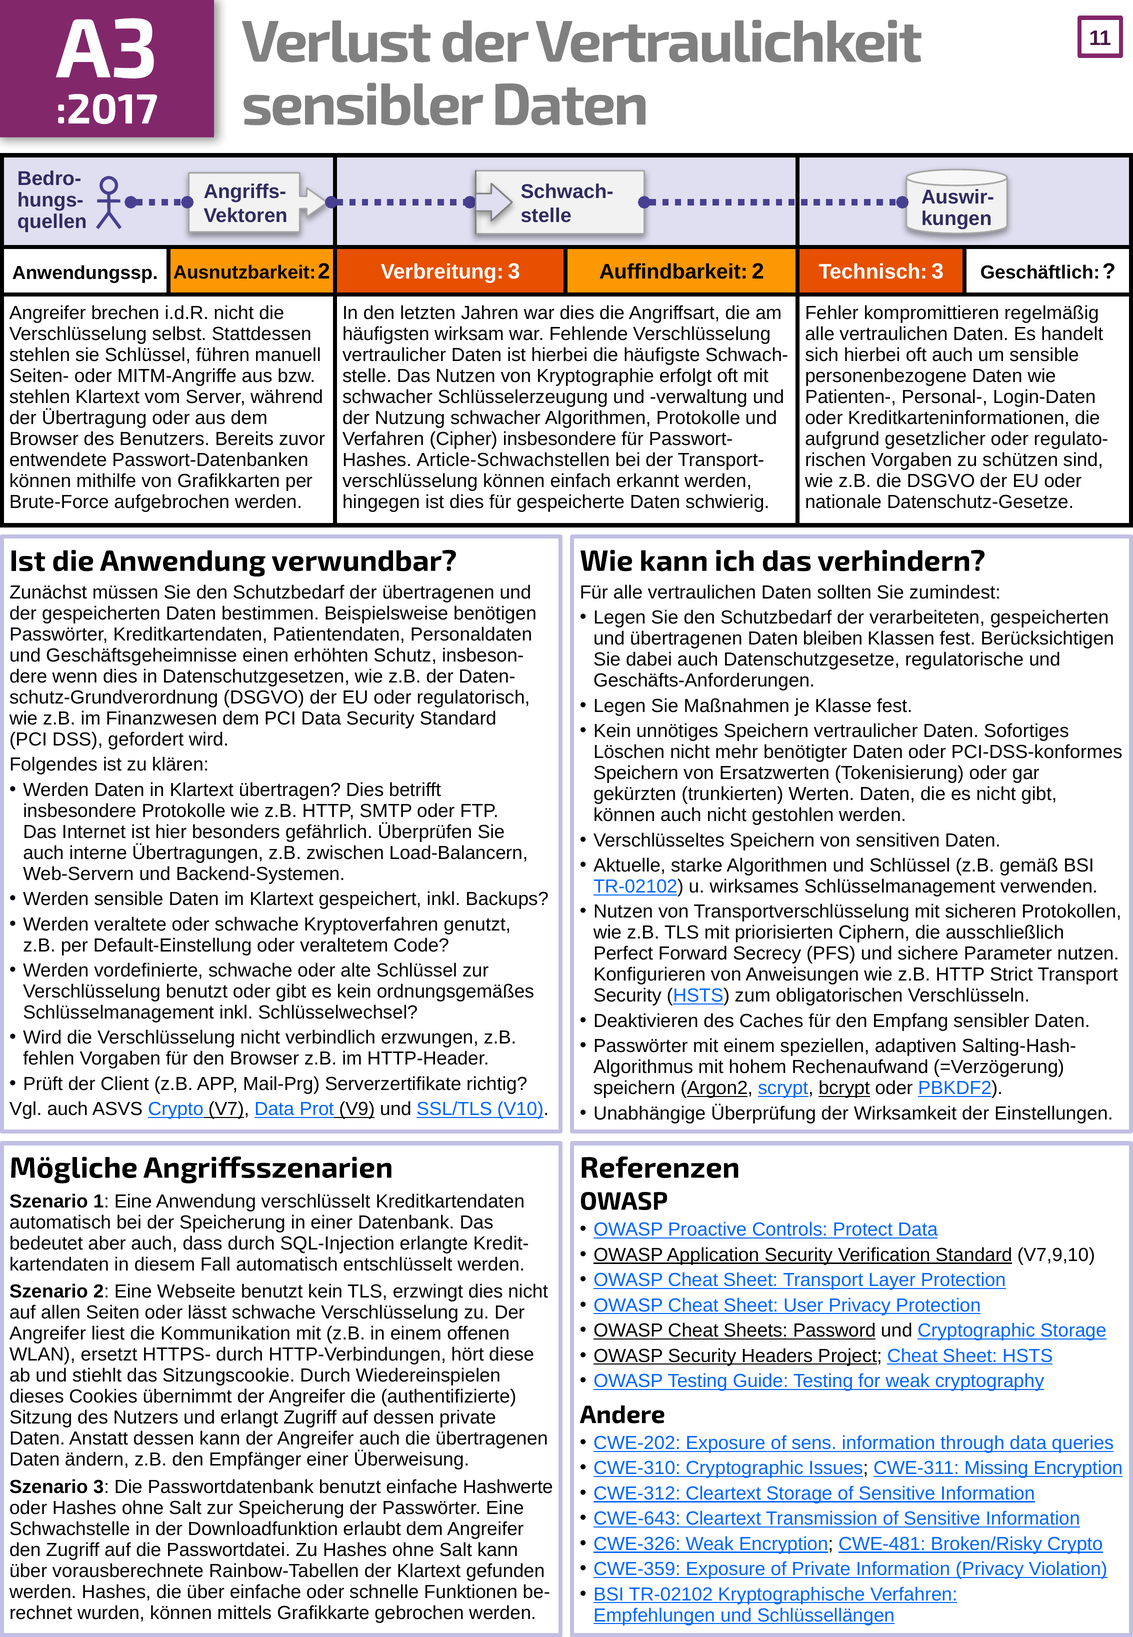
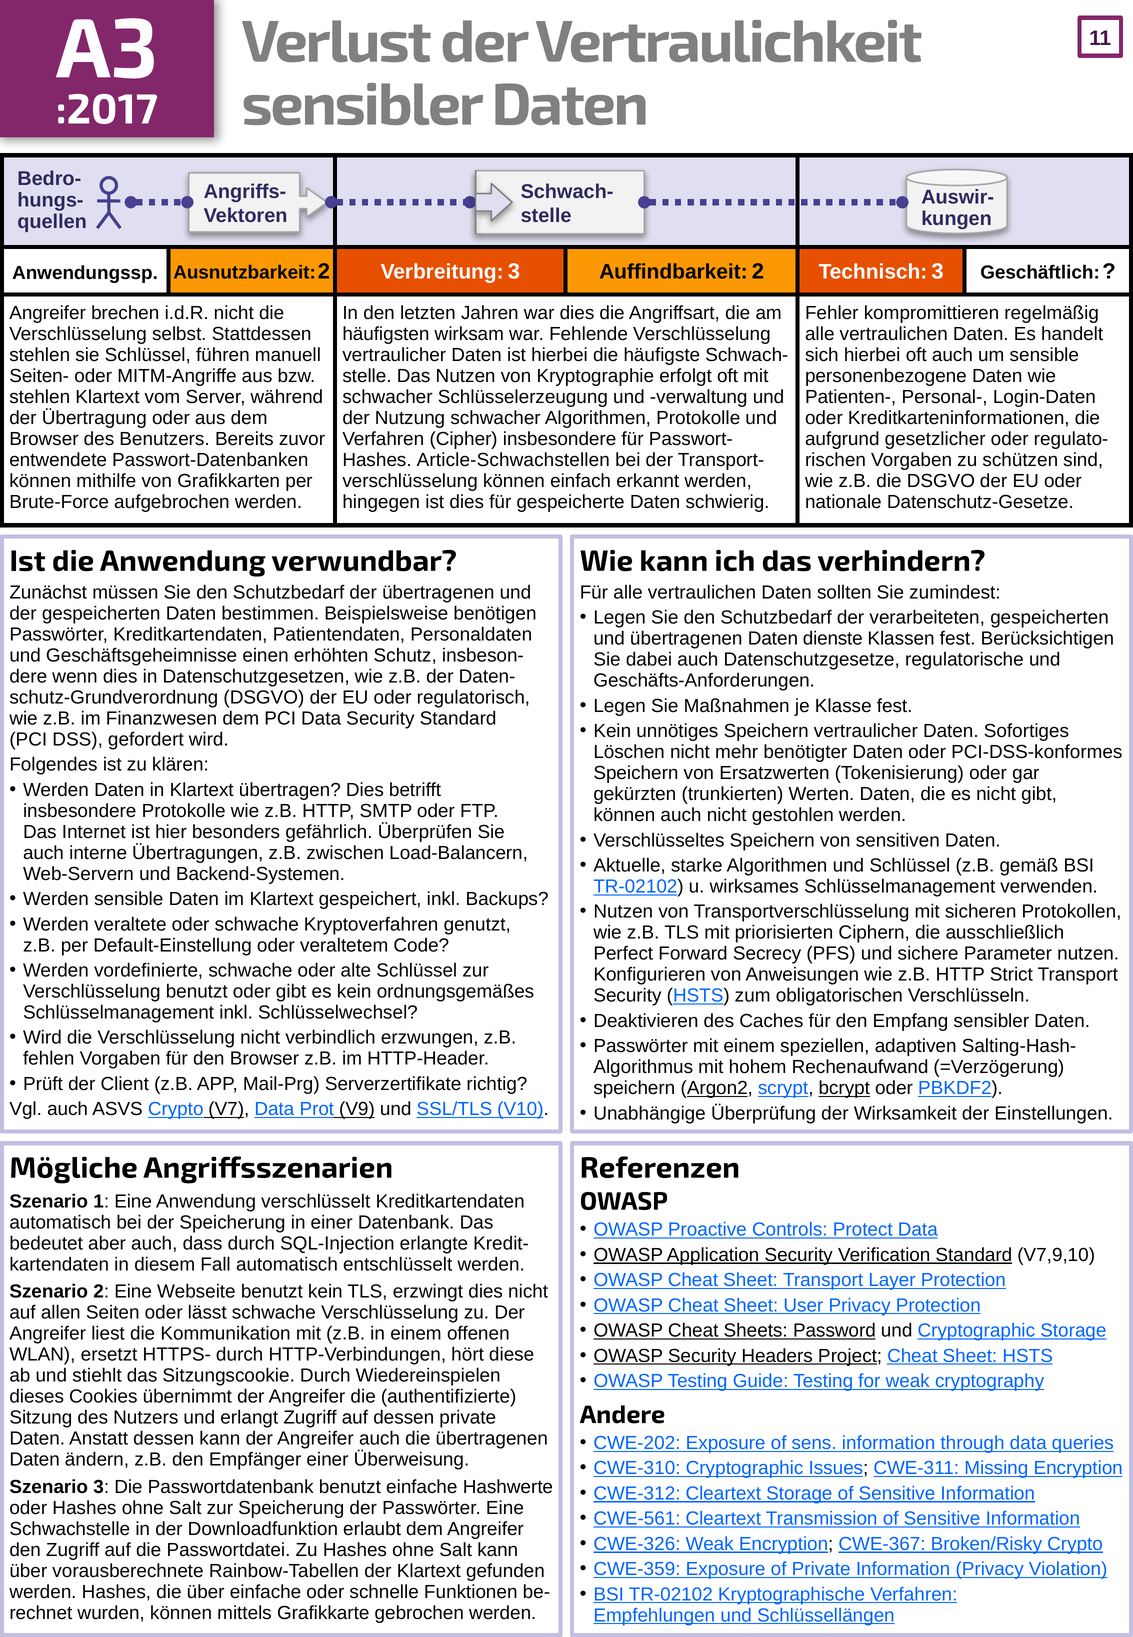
bleiben: bleiben -> dienste
CWE-643: CWE-643 -> CWE-561
CWE-481: CWE-481 -> CWE-367
